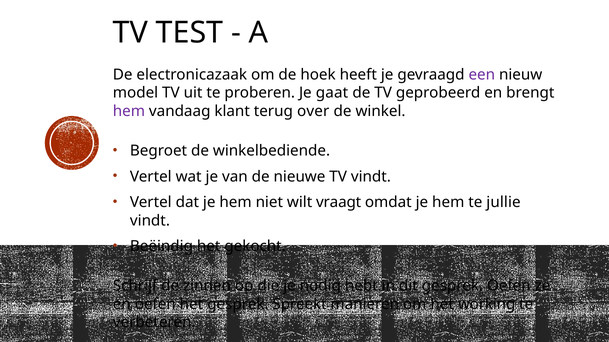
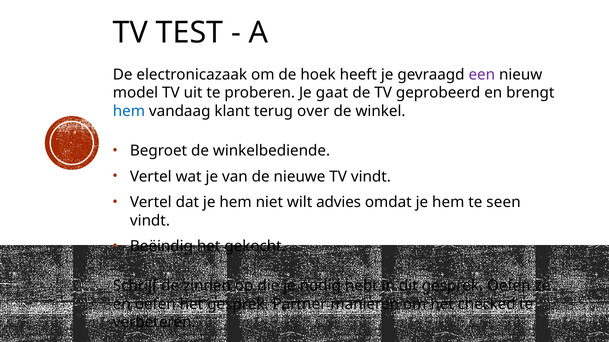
hem at (129, 111) colour: purple -> blue
vraagt: vraagt -> advies
jullie: jullie -> seen
Spreekt: Spreekt -> Partner
working: working -> checked
